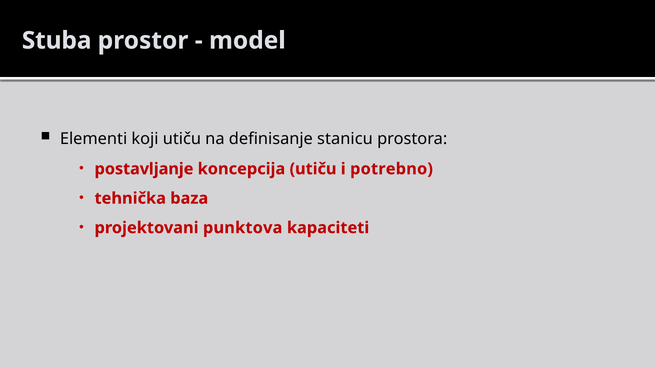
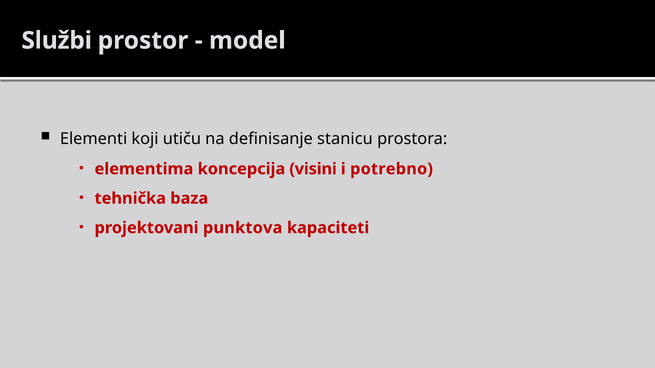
Stuba: Stuba -> Službi
postavljanje: postavljanje -> elementima
koncepcija utiču: utiču -> visini
